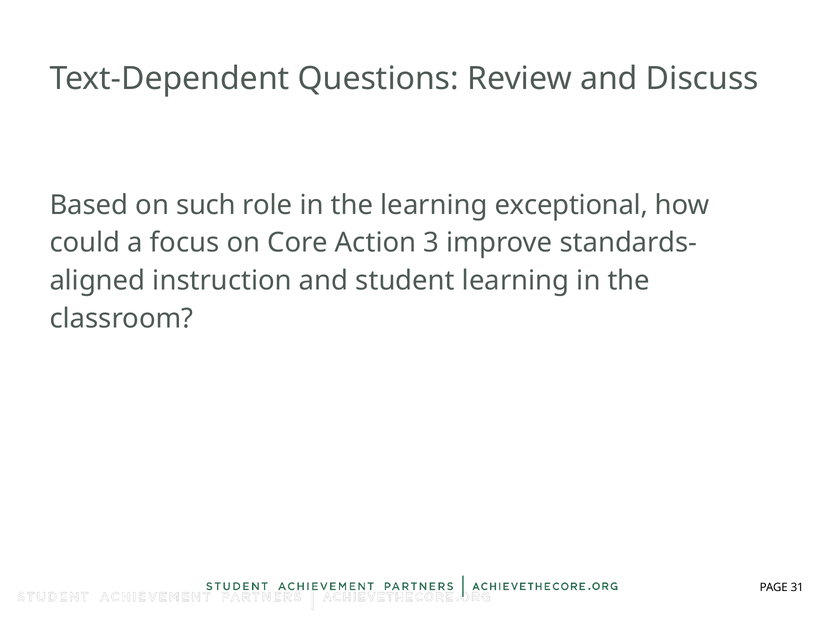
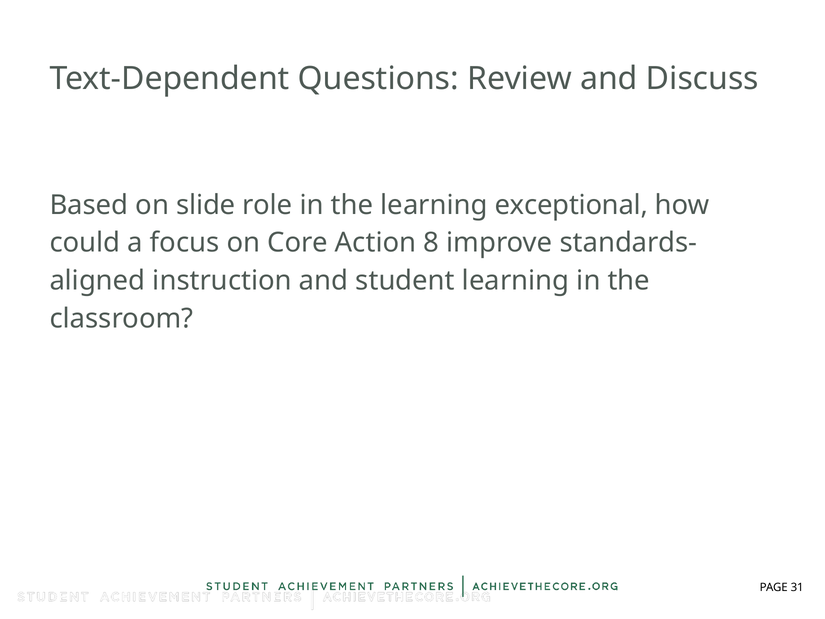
such: such -> slide
3: 3 -> 8
